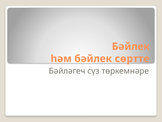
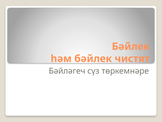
сөртте: сөртте -> чистят
